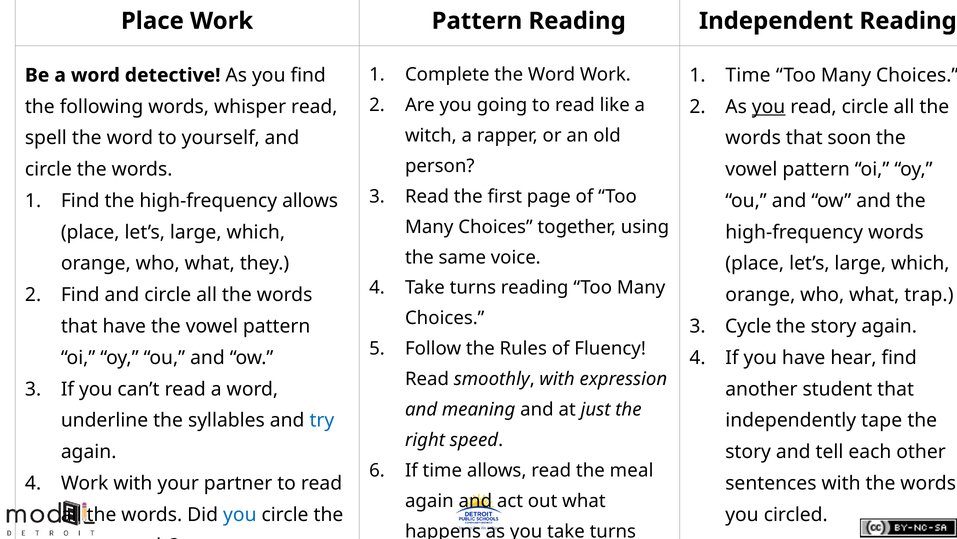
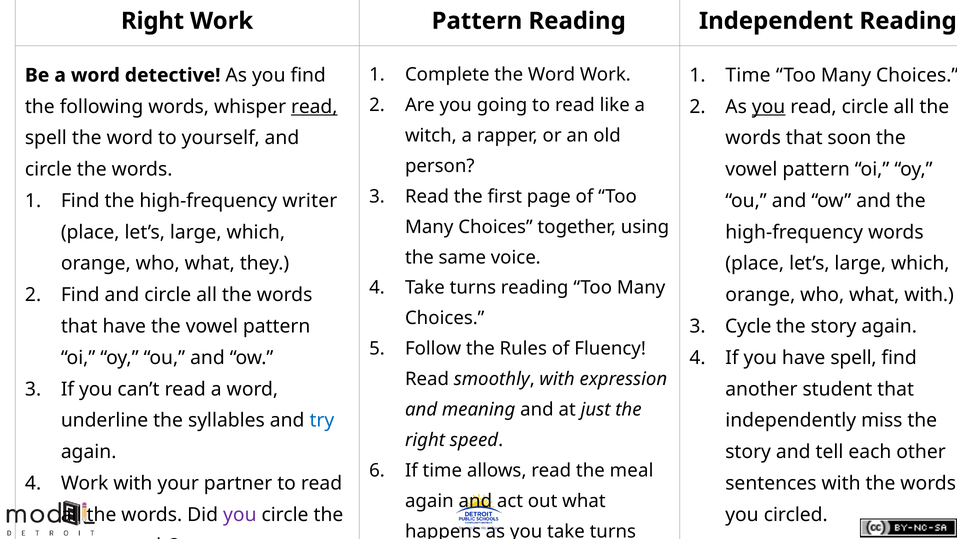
Place at (152, 21): Place -> Right
read at (314, 107) underline: none -> present
high-frequency allows: allows -> writer
what trap: trap -> with
have hear: hear -> spell
tape: tape -> miss
you at (240, 514) colour: blue -> purple
